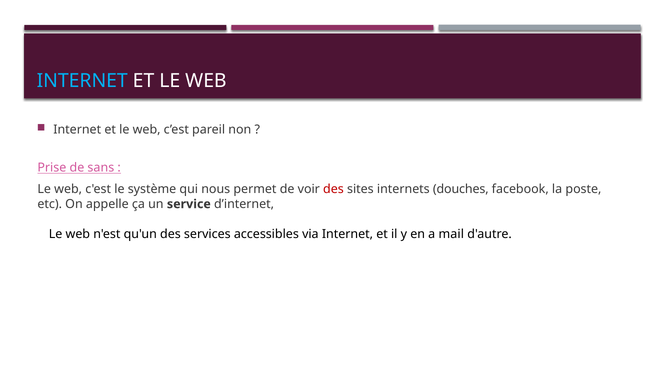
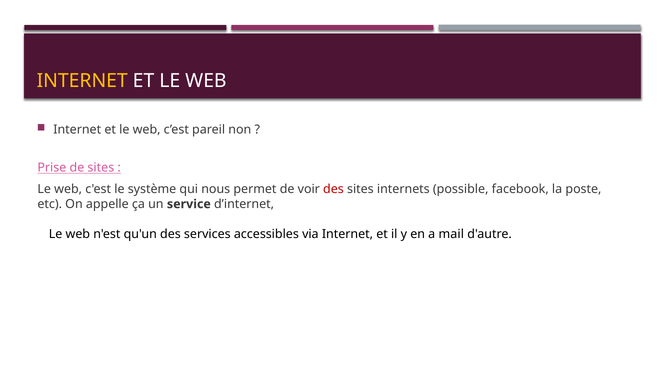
INTERNET at (82, 81) colour: light blue -> yellow
de sans: sans -> sites
douches: douches -> possible
